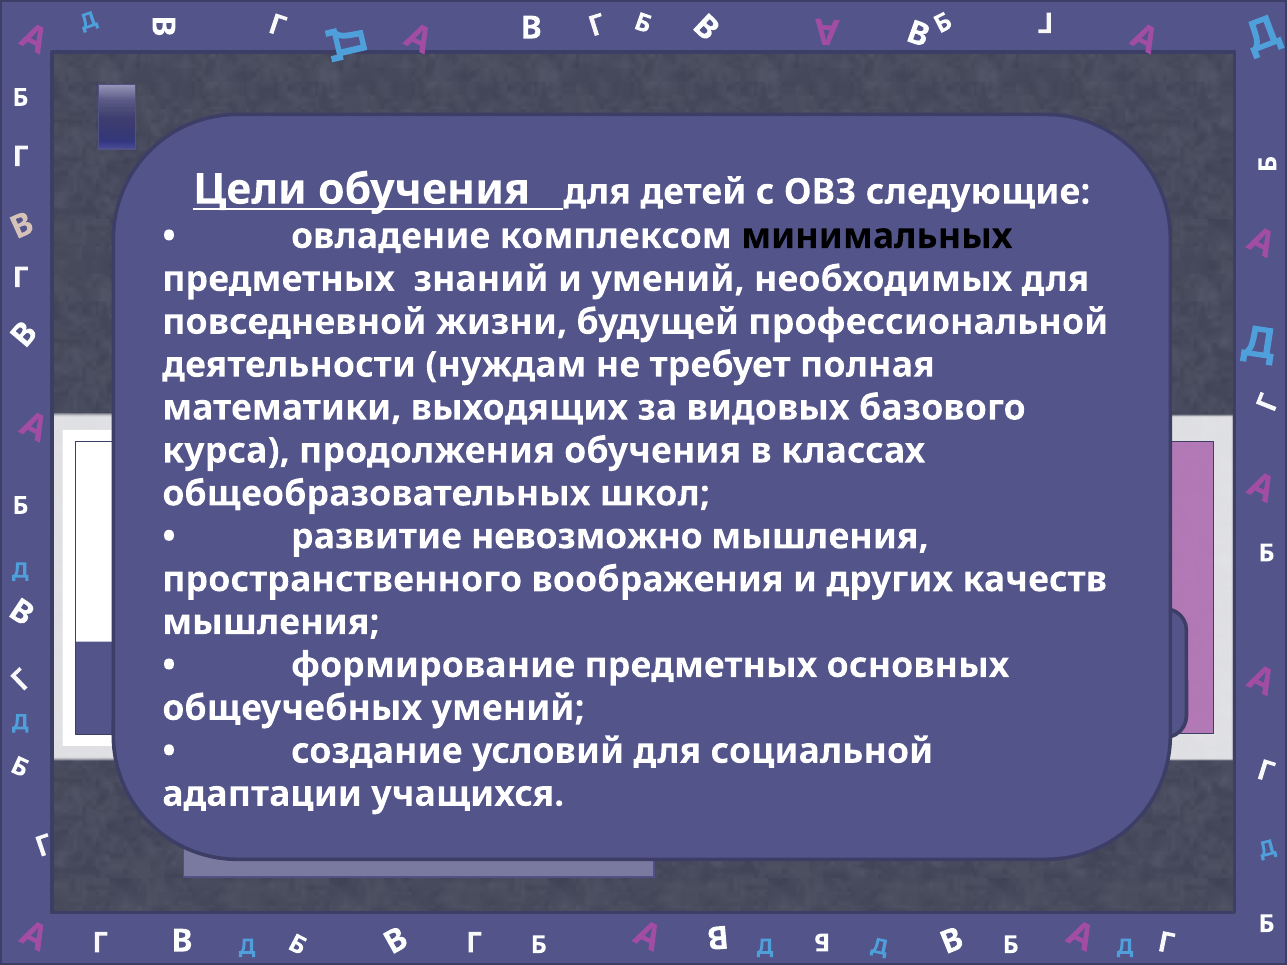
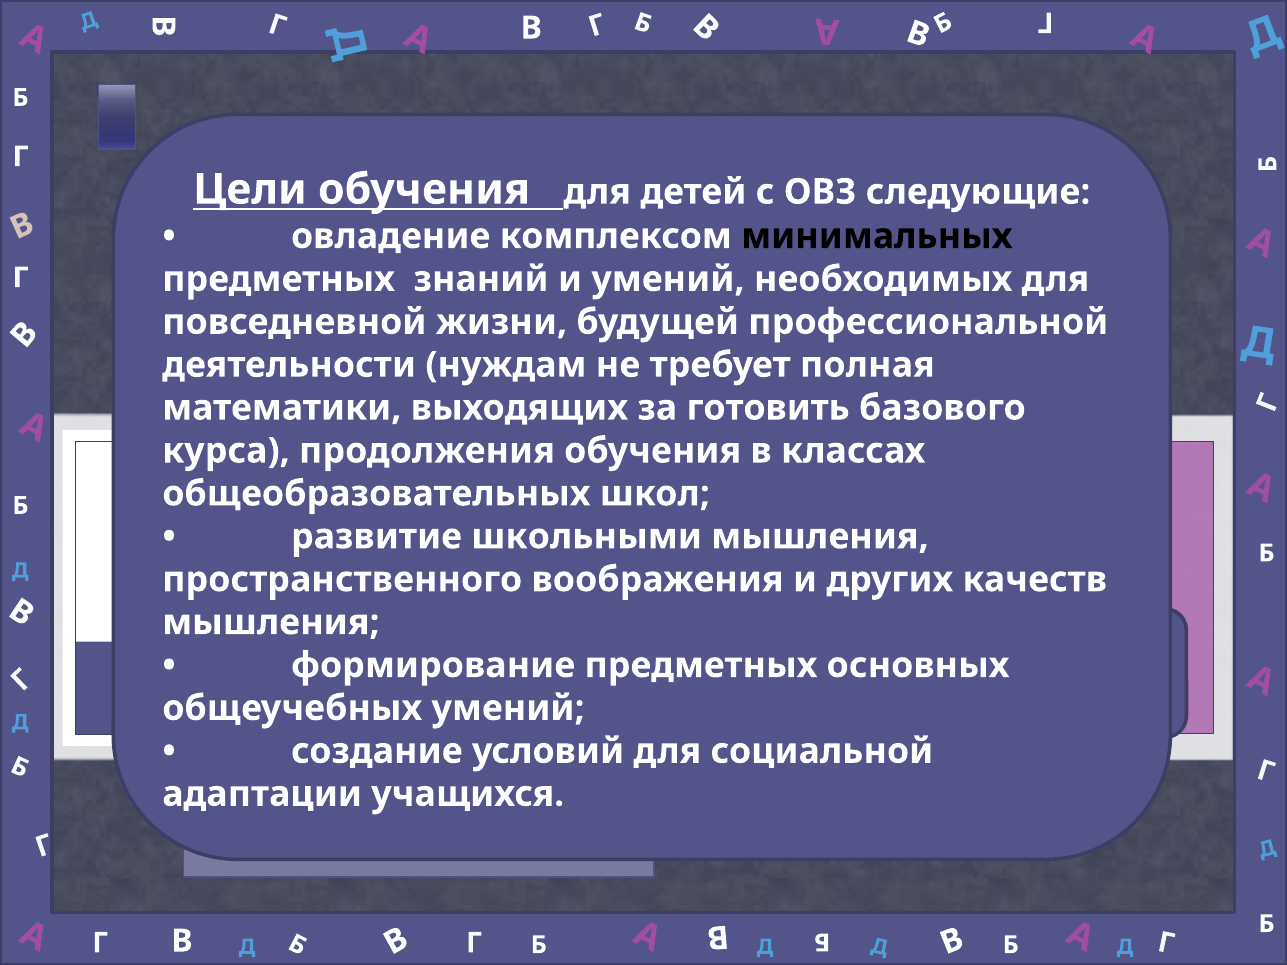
видовых: видовых -> готовить
невозможно: невозможно -> школьными
